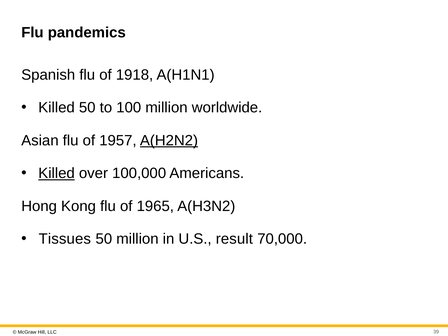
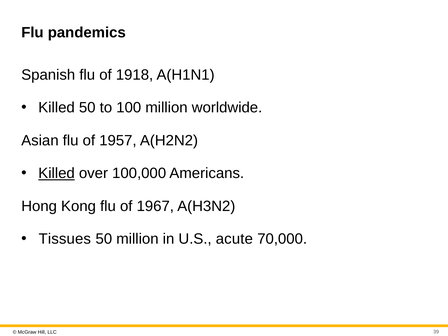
A(H2N2 underline: present -> none
1965: 1965 -> 1967
result: result -> acute
